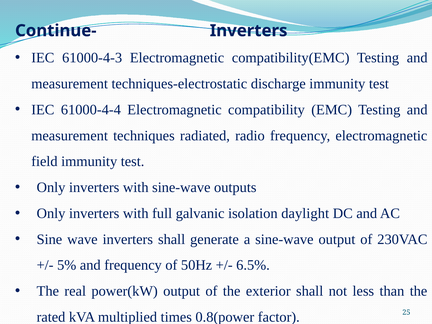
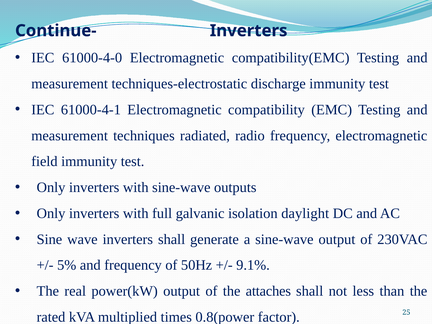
61000-4-3: 61000-4-3 -> 61000-4-0
61000-4-4: 61000-4-4 -> 61000-4-1
6.5%: 6.5% -> 9.1%
exterior: exterior -> attaches
